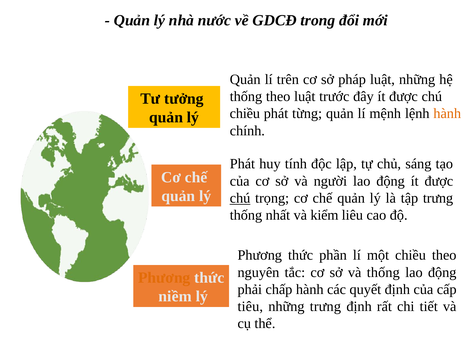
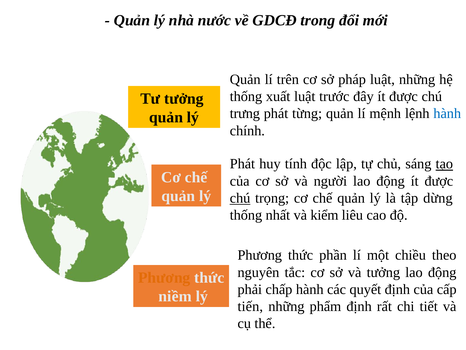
thống theo: theo -> xuất
chiều at (245, 113): chiều -> trưng
hành at (447, 113) colour: orange -> blue
tạo underline: none -> present
tập trưng: trưng -> dừng
và thống: thống -> tưởng
tiêu: tiêu -> tiến
những trưng: trưng -> phẩm
